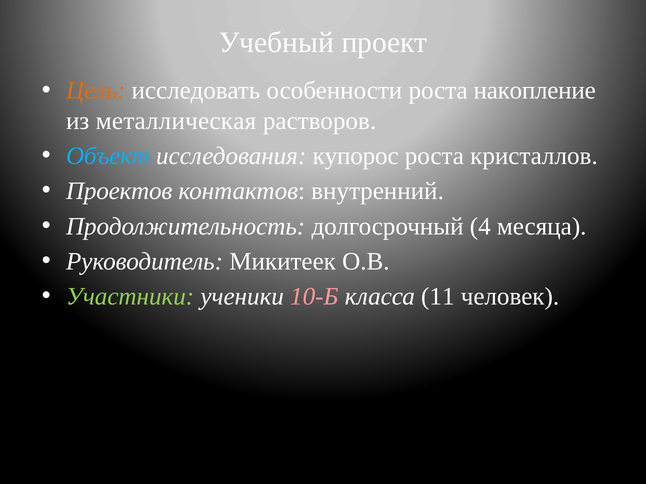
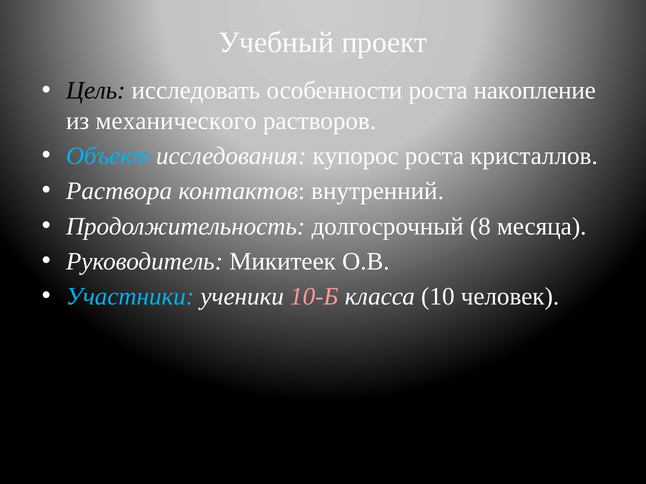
Цель colour: orange -> black
металлическая: металлическая -> механического
Проектов: Проектов -> Раствора
4: 4 -> 8
Участники colour: light green -> light blue
11: 11 -> 10
